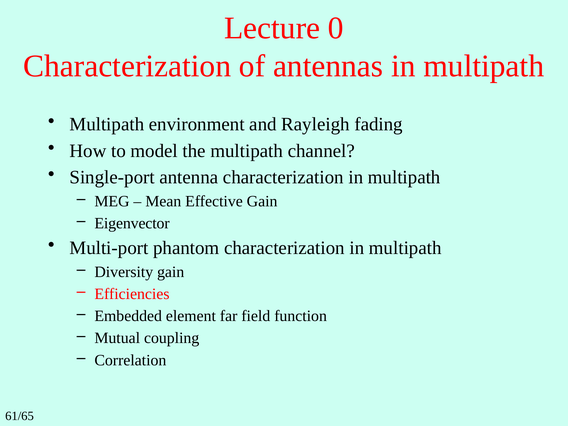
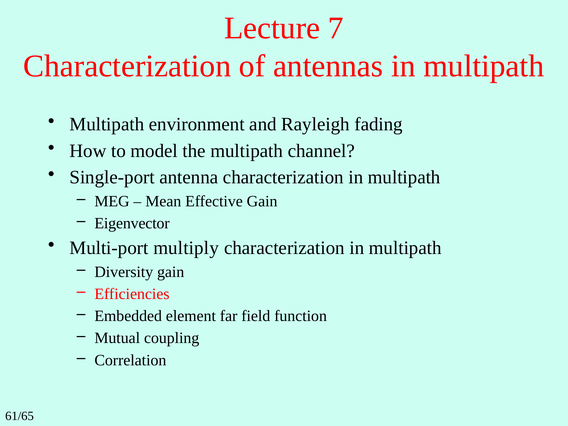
0: 0 -> 7
phantom: phantom -> multiply
